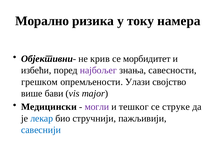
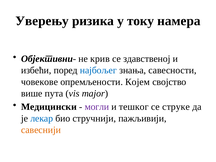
Морално: Морално -> Уверењу
морбидитет: морбидитет -> здавственој
најбољег colour: purple -> blue
грешком: грешком -> човекове
Улази: Улази -> Којем
бави: бави -> пута
савеснији colour: blue -> orange
